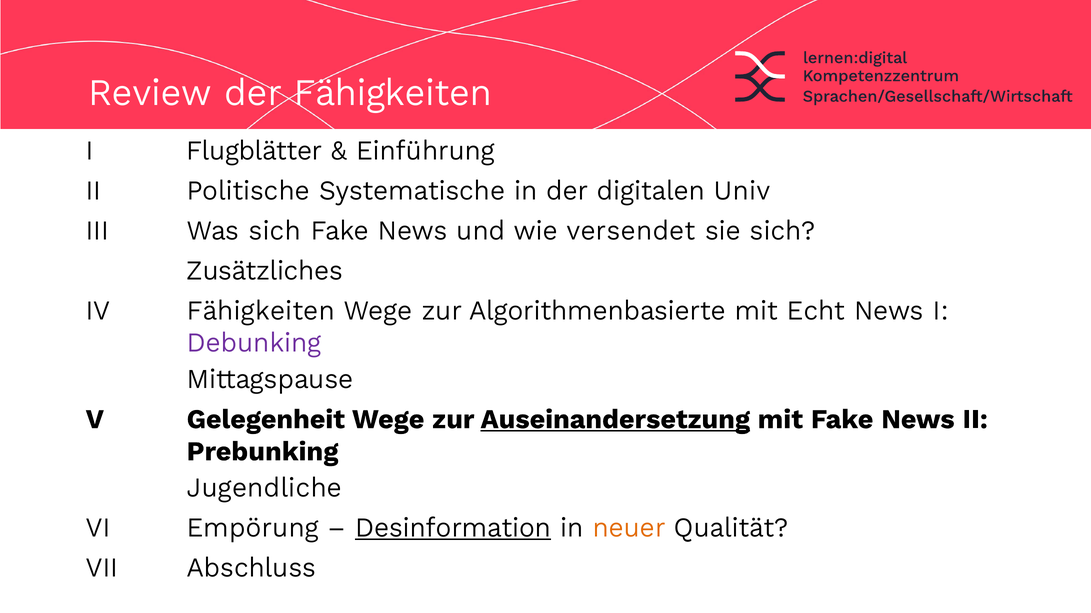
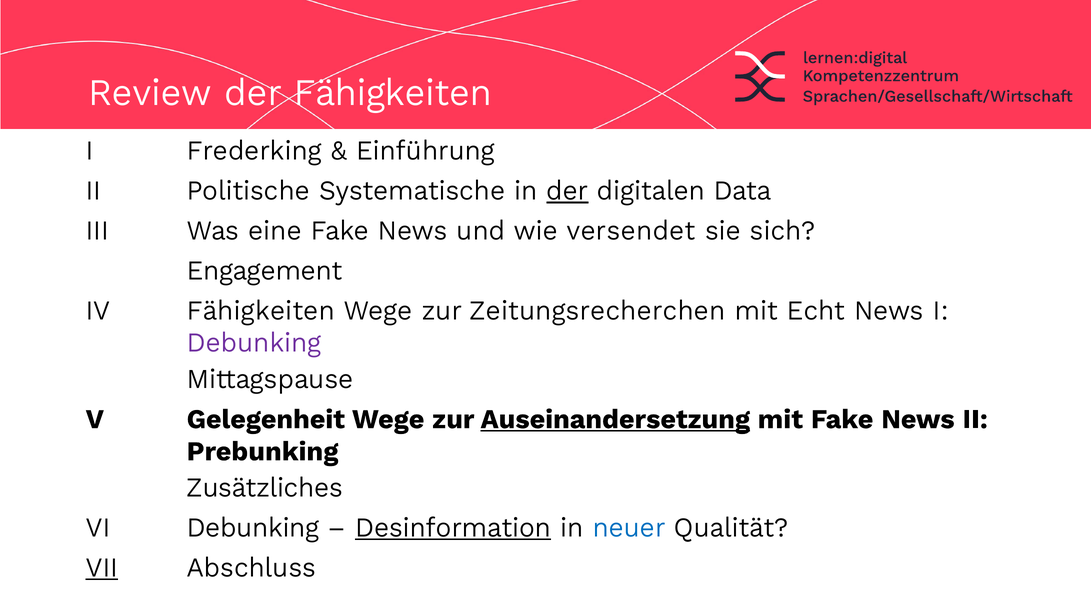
Flugblätter: Flugblätter -> Frederking
der at (567, 191) underline: none -> present
Univ: Univ -> Data
Was sich: sich -> eine
Zusätzliches: Zusätzliches -> Engagement
Algorithmenbasierte: Algorithmenbasierte -> Zeitungsrecherchen
Jugendliche: Jugendliche -> Zusätzliches
VI Empörung: Empörung -> Debunking
neuer colour: orange -> blue
VII underline: none -> present
